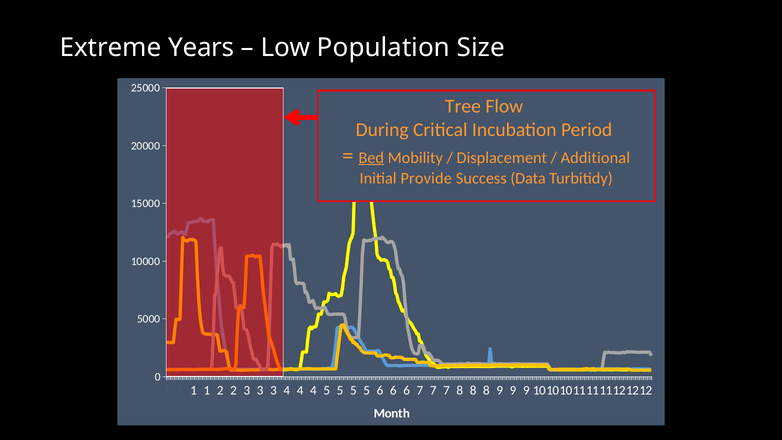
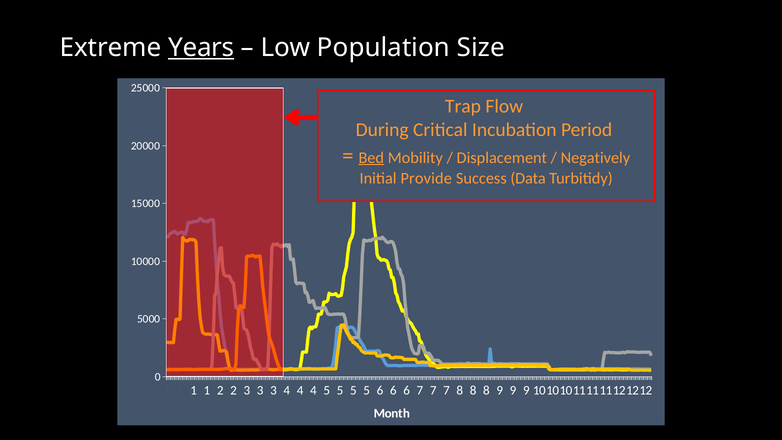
Years underline: none -> present
Tree: Tree -> Trap
Additional: Additional -> Negatively
